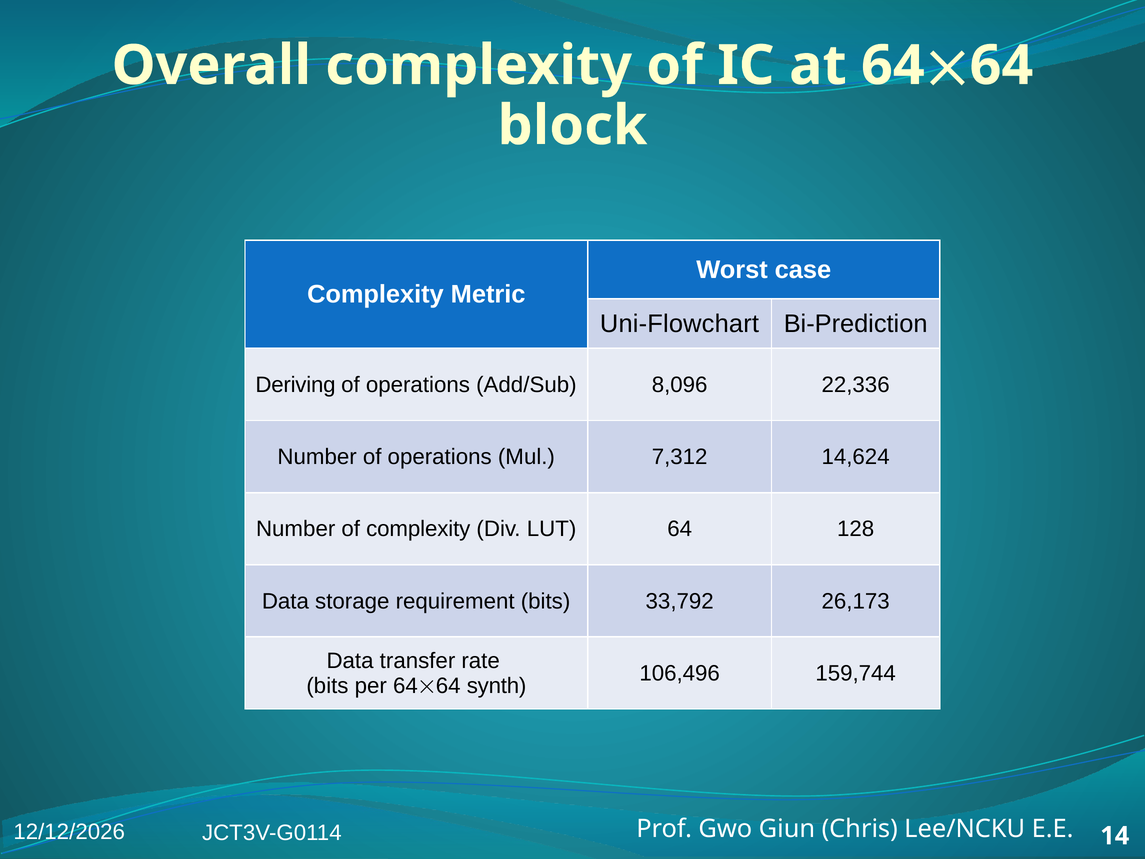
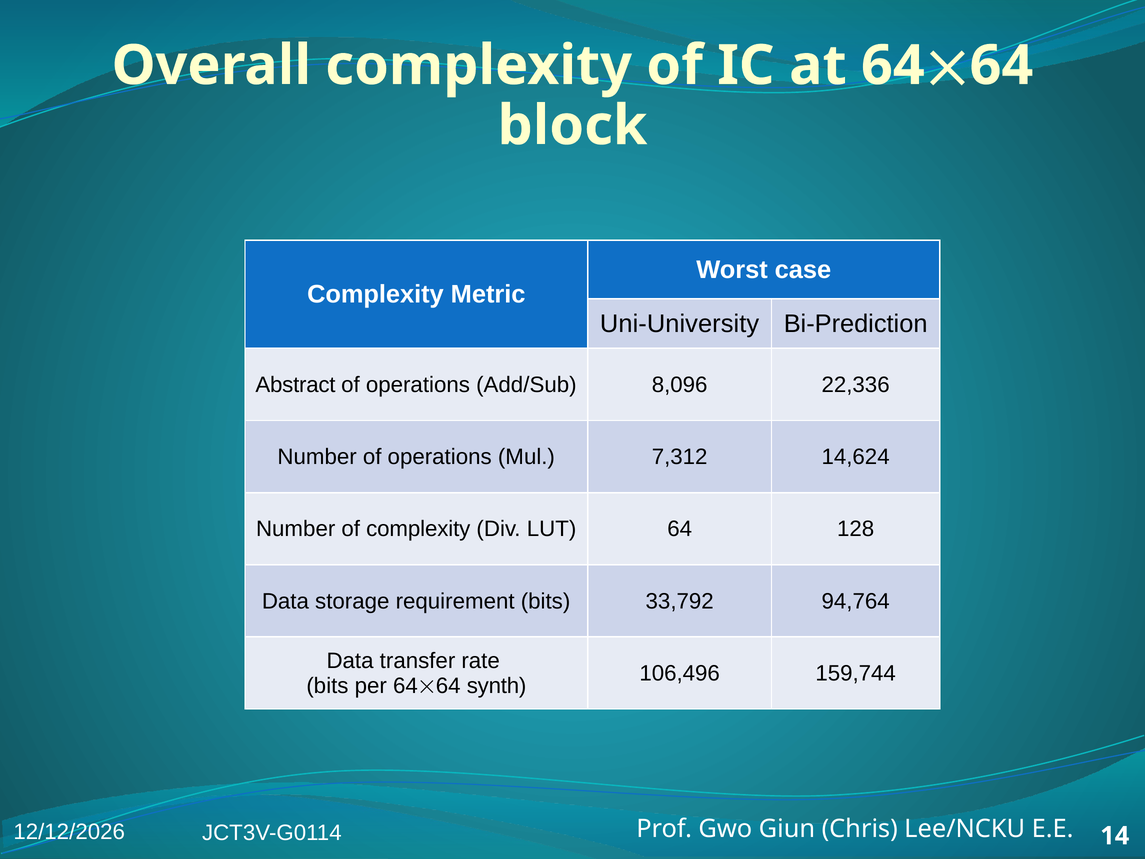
Uni-Flowchart: Uni-Flowchart -> Uni-University
Deriving: Deriving -> Abstract
26,173: 26,173 -> 94,764
